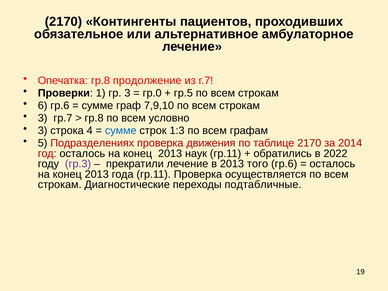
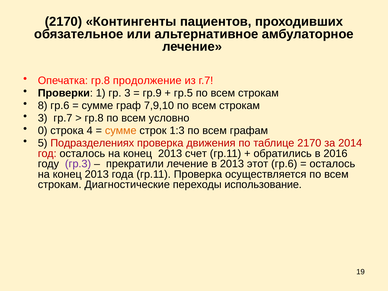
гр.0: гр.0 -> гр.9
6: 6 -> 8
3 at (43, 131): 3 -> 0
сумме at (121, 131) colour: blue -> orange
наук: наук -> счет
2022: 2022 -> 2016
того: того -> этот
подтабличные: подтабличные -> использование
